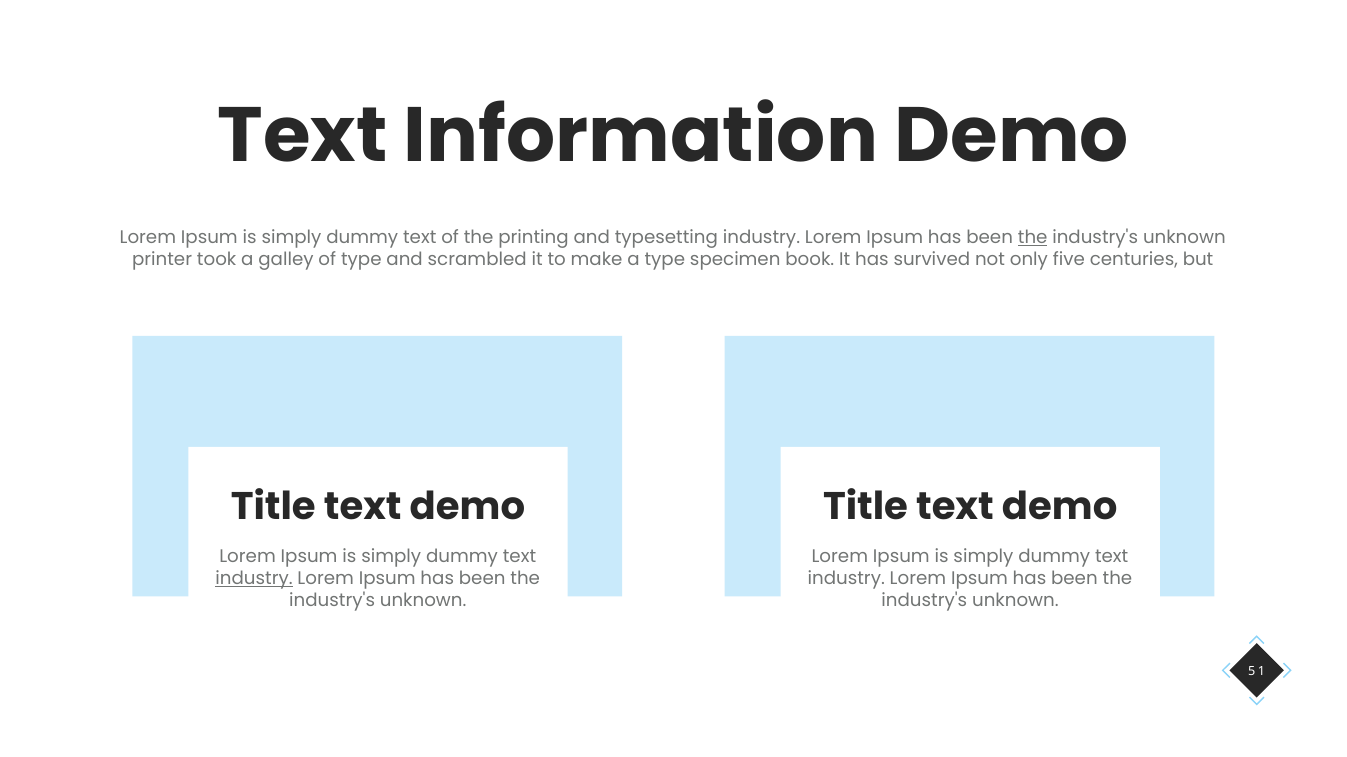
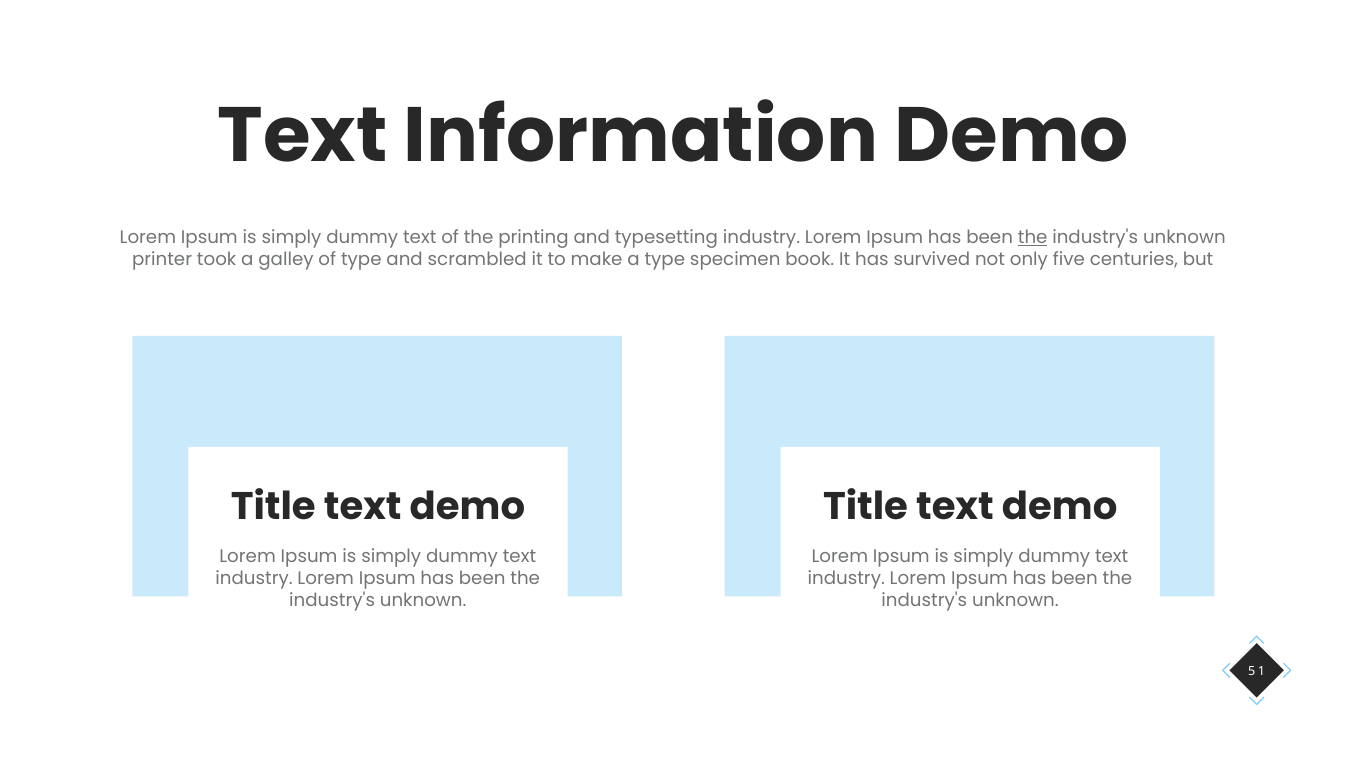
industry at (254, 579) underline: present -> none
